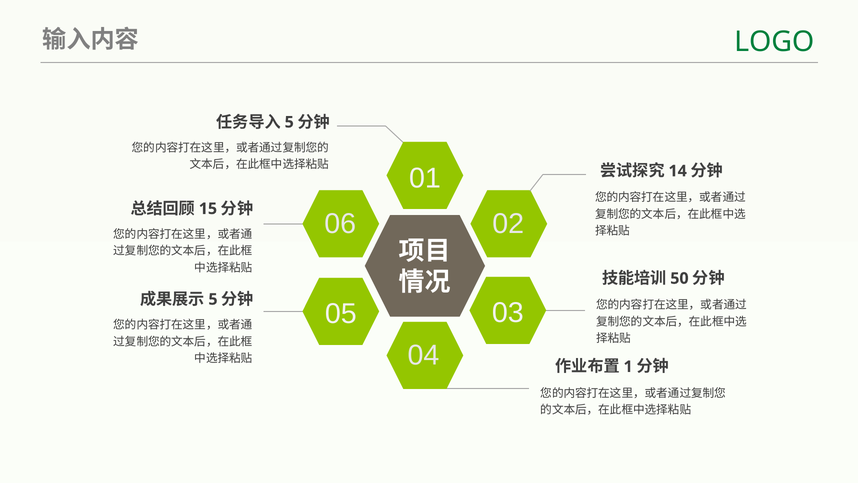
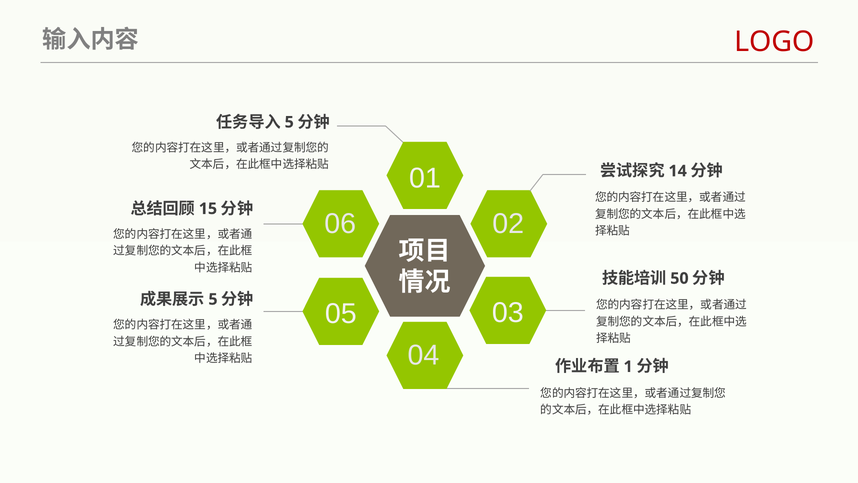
LOGO colour: green -> red
